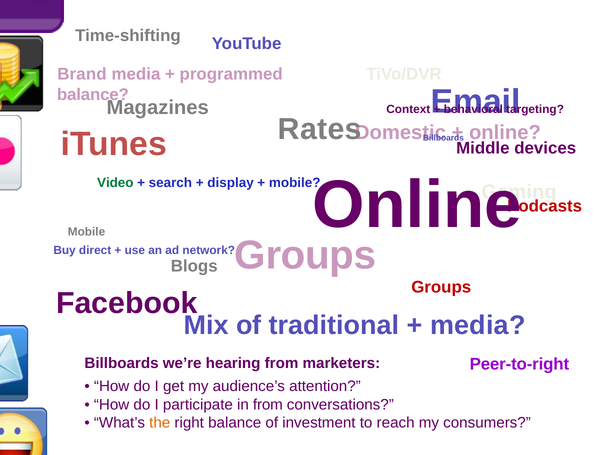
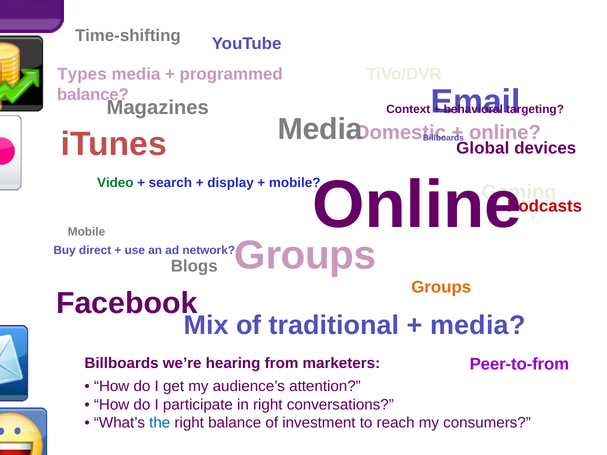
Brand: Brand -> Types
Rates at (320, 129): Rates -> Media
Middle: Middle -> Global
Groups at (441, 287) colour: red -> orange
Peer-to-right: Peer-to-right -> Peer-to-from
in from: from -> right
the colour: orange -> blue
